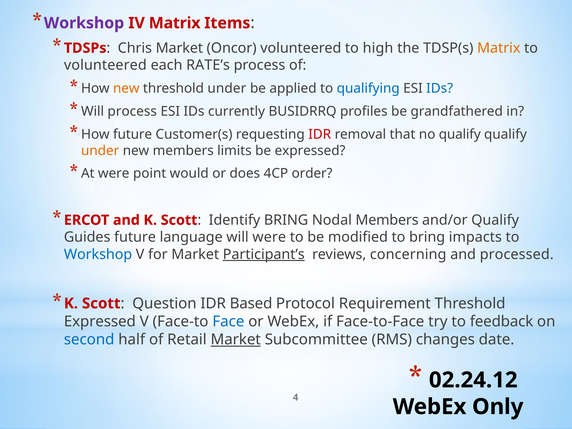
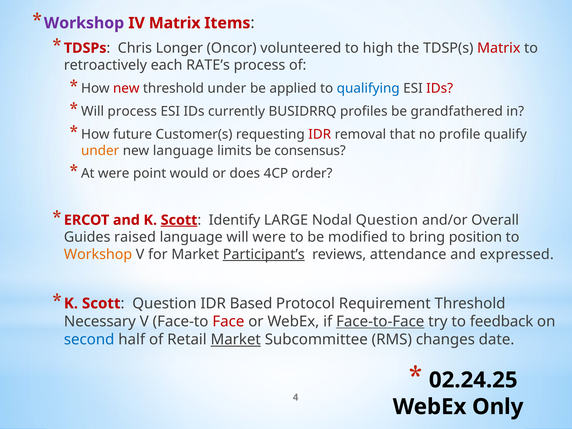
Chris Market: Market -> Longer
Matrix at (499, 48) colour: orange -> red
volunteered at (105, 65): volunteered -> retroactively
new at (126, 89) colour: orange -> red
IDs at (440, 89) colour: blue -> red
no qualify: qualify -> profile
new members: members -> language
be expressed: expressed -> consensus
Scott at (179, 220) underline: none -> present
Identify BRING: BRING -> LARGE
Nodal Members: Members -> Question
and/or Qualify: Qualify -> Overall
Guides future: future -> raised
impacts: impacts -> position
Workshop at (98, 254) colour: blue -> orange
concerning: concerning -> attendance
processed: processed -> expressed
Expressed at (100, 322): Expressed -> Necessary
Face colour: blue -> red
Face-to-Face underline: none -> present
02.24.12: 02.24.12 -> 02.24.25
